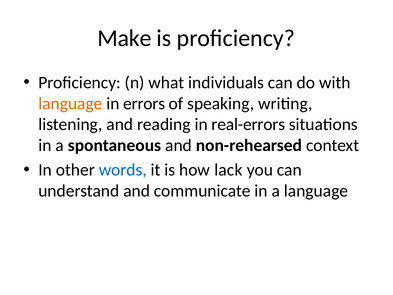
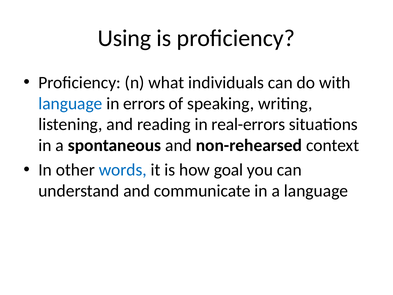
Make: Make -> Using
language at (70, 103) colour: orange -> blue
lack: lack -> goal
